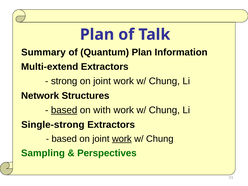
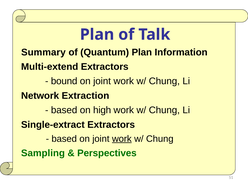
strong: strong -> bound
Structures: Structures -> Extraction
based at (64, 110) underline: present -> none
with: with -> high
Single-strong: Single-strong -> Single-extract
